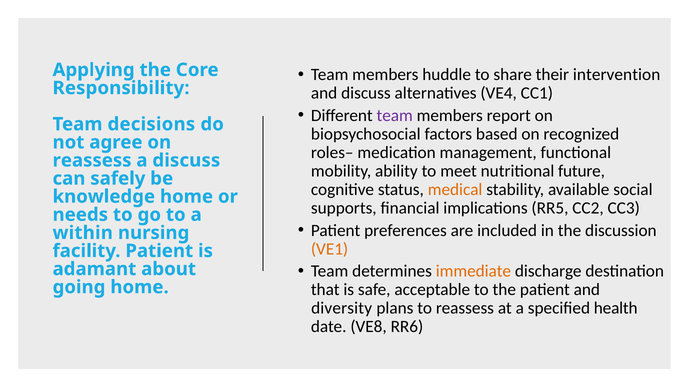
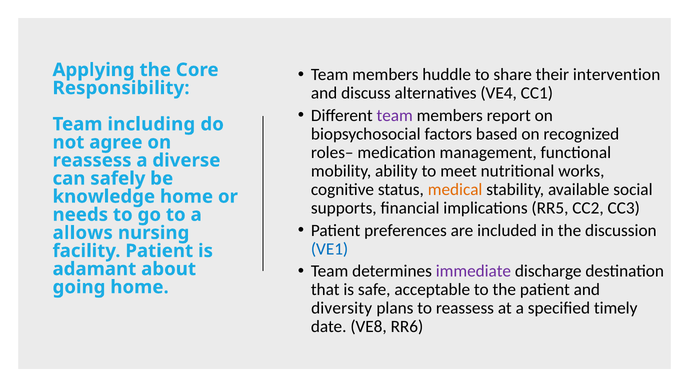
decisions: decisions -> including
a discuss: discuss -> diverse
future: future -> works
within: within -> allows
VE1 colour: orange -> blue
immediate colour: orange -> purple
health: health -> timely
